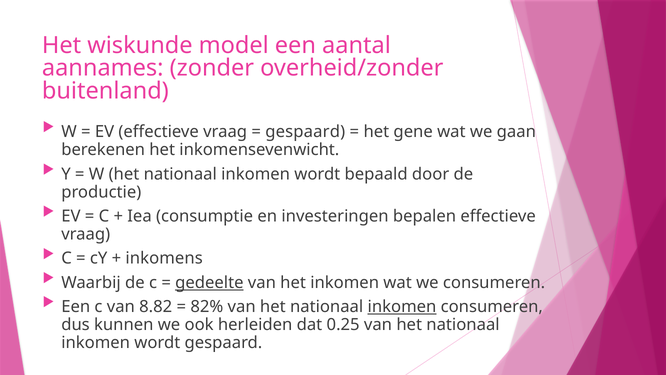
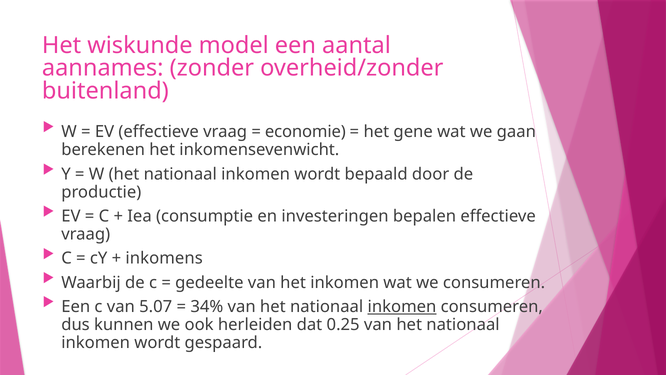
gespaard at (305, 132): gespaard -> economie
gedeelte underline: present -> none
8.82: 8.82 -> 5.07
82%: 82% -> 34%
